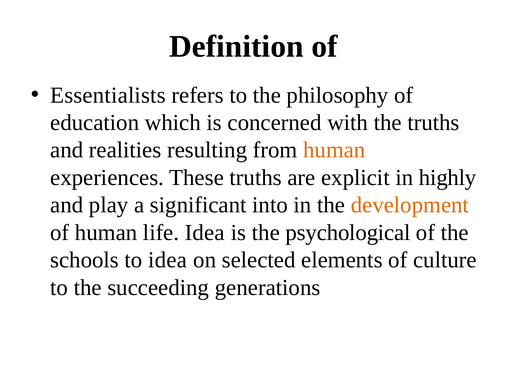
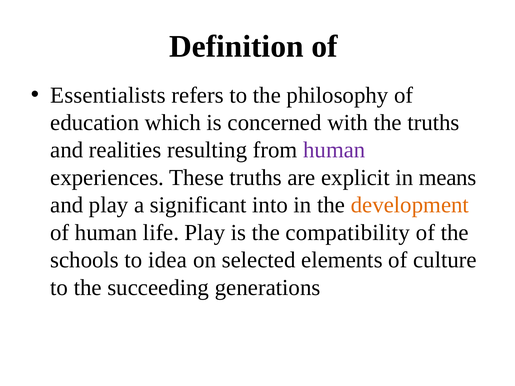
human at (334, 150) colour: orange -> purple
highly: highly -> means
life Idea: Idea -> Play
psychological: psychological -> compatibility
